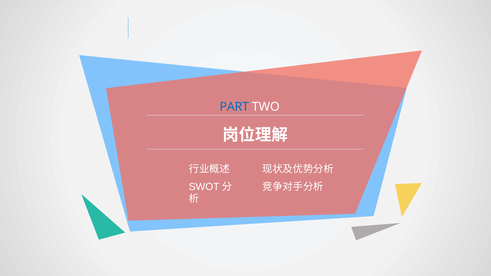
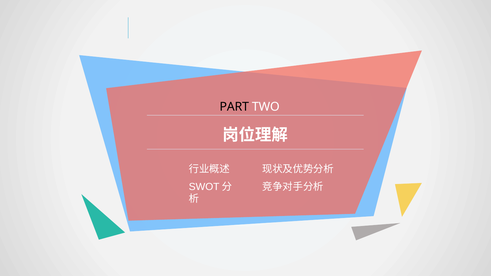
PART colour: blue -> black
